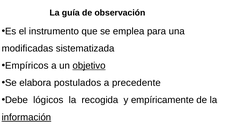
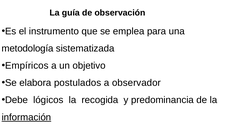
modificadas: modificadas -> metodología
objetivo underline: present -> none
precedente: precedente -> observador
empíricamente: empíricamente -> predominancia
